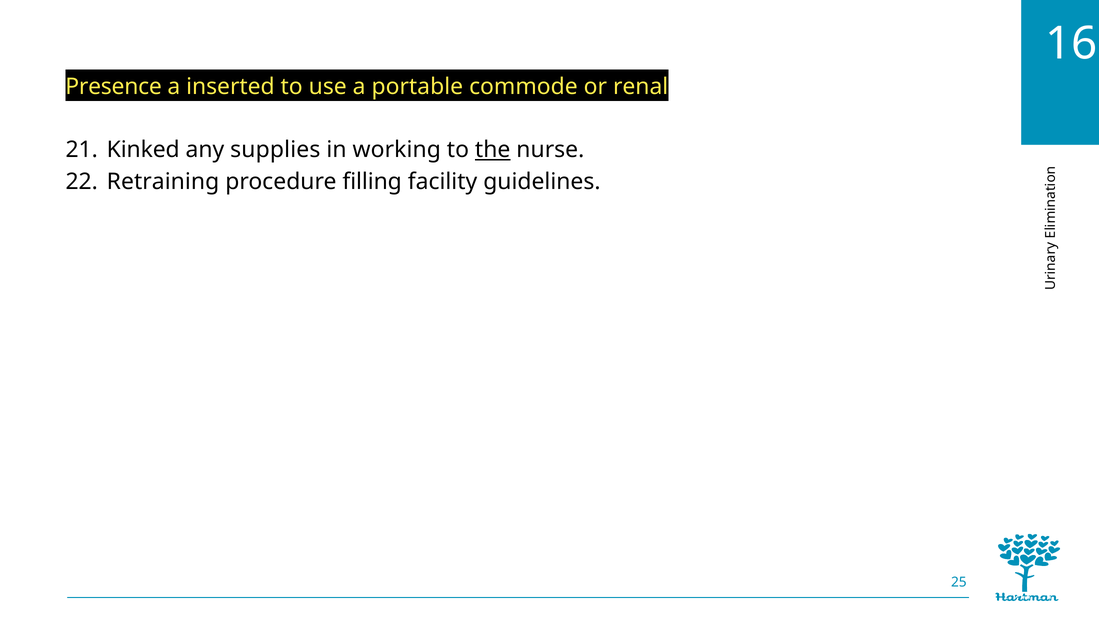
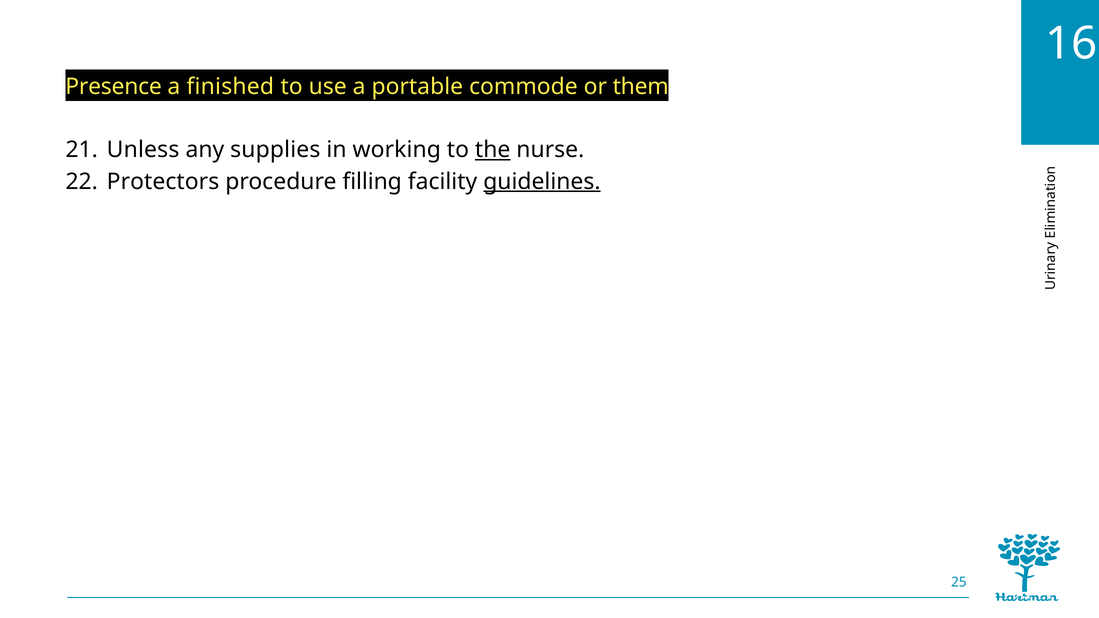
inserted: inserted -> finished
renal: renal -> them
Kinked: Kinked -> Unless
Retraining: Retraining -> Protectors
guidelines underline: none -> present
